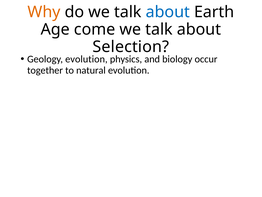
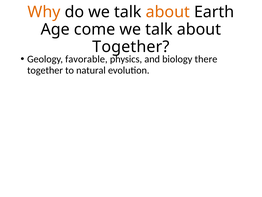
about at (168, 12) colour: blue -> orange
Selection at (131, 47): Selection -> Together
Geology evolution: evolution -> favorable
occur: occur -> there
